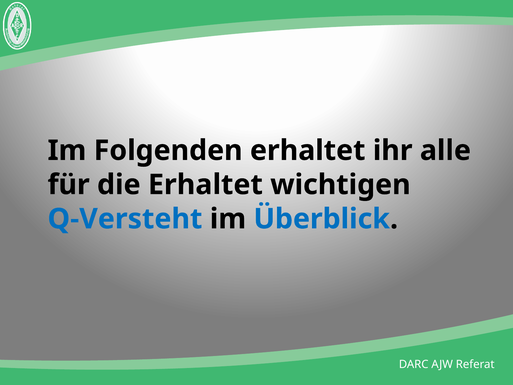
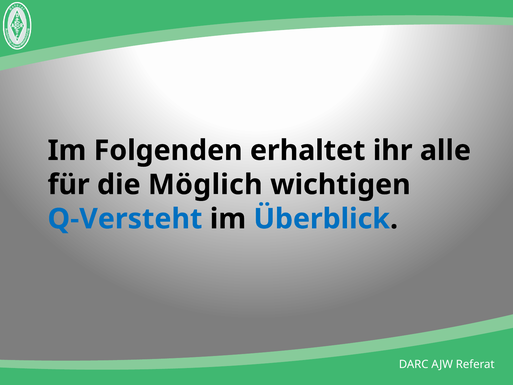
die Erhaltet: Erhaltet -> Möglich
